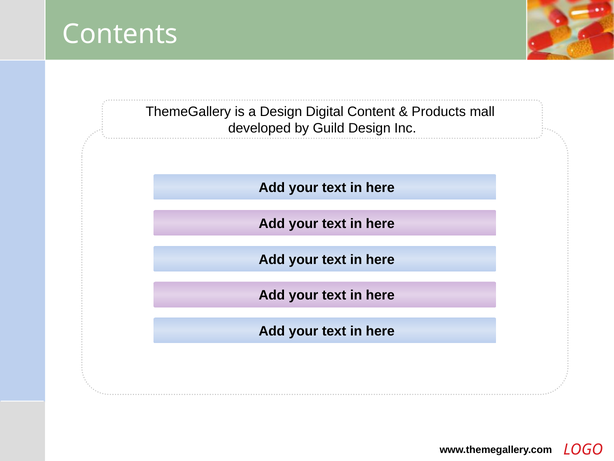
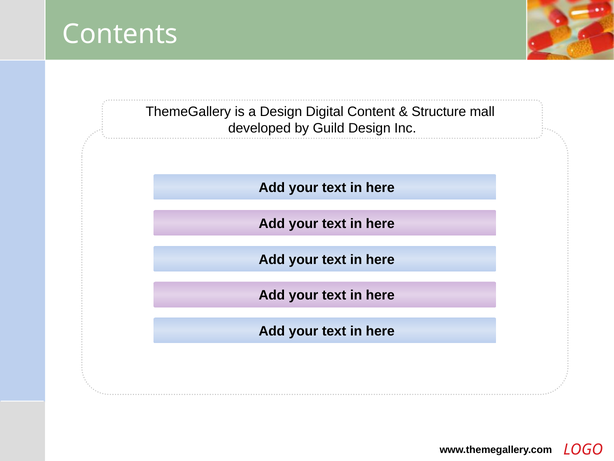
Products: Products -> Structure
